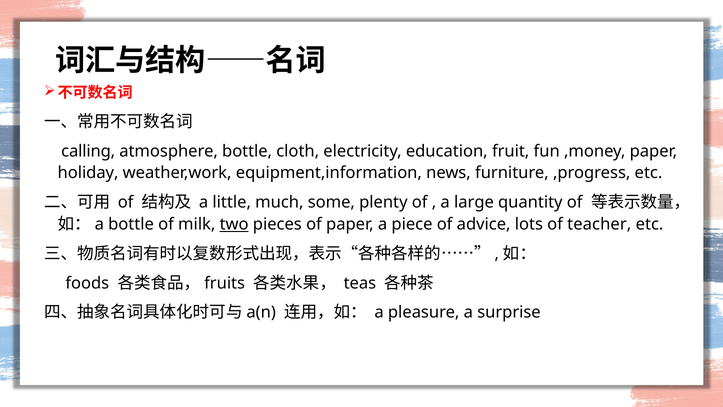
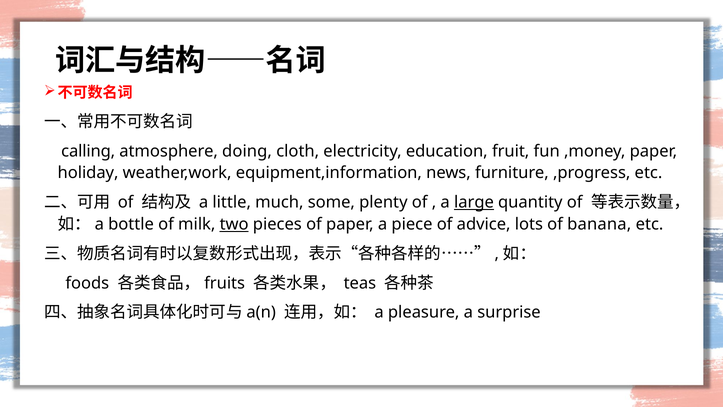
atmosphere bottle: bottle -> doing
large underline: none -> present
teacher: teacher -> banana
